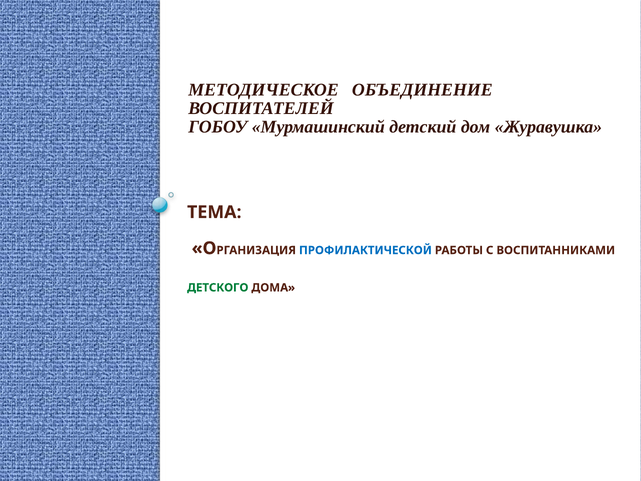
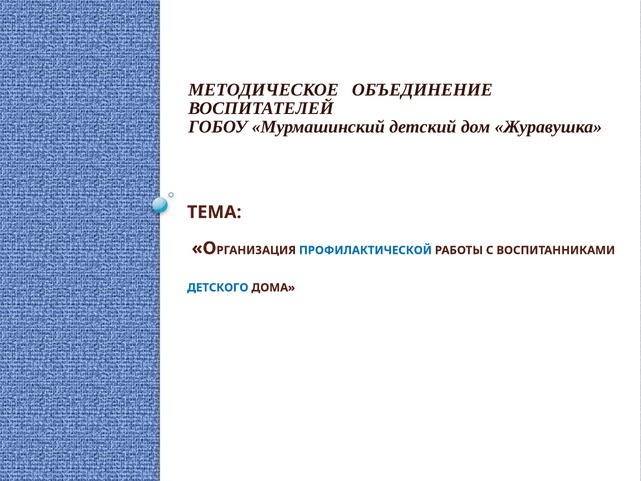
ДЕТСКОГО colour: green -> blue
